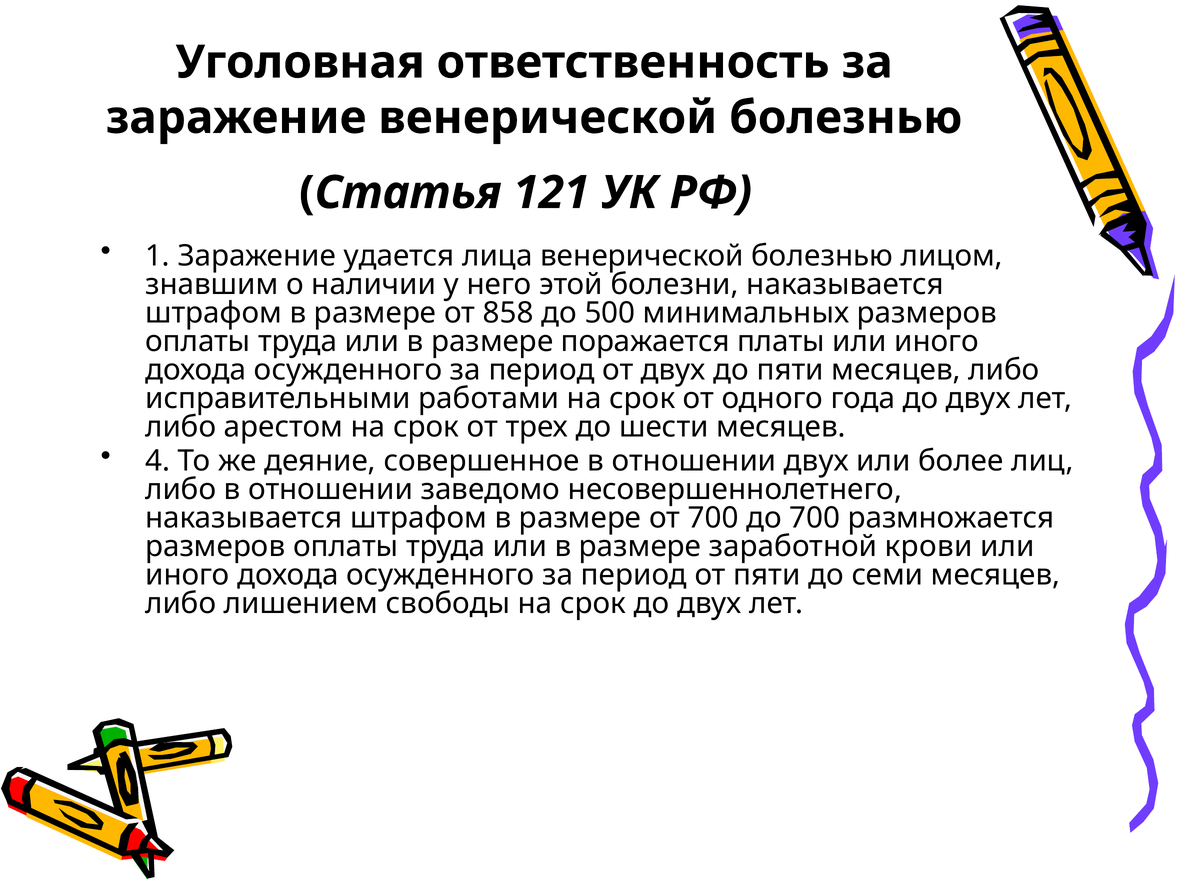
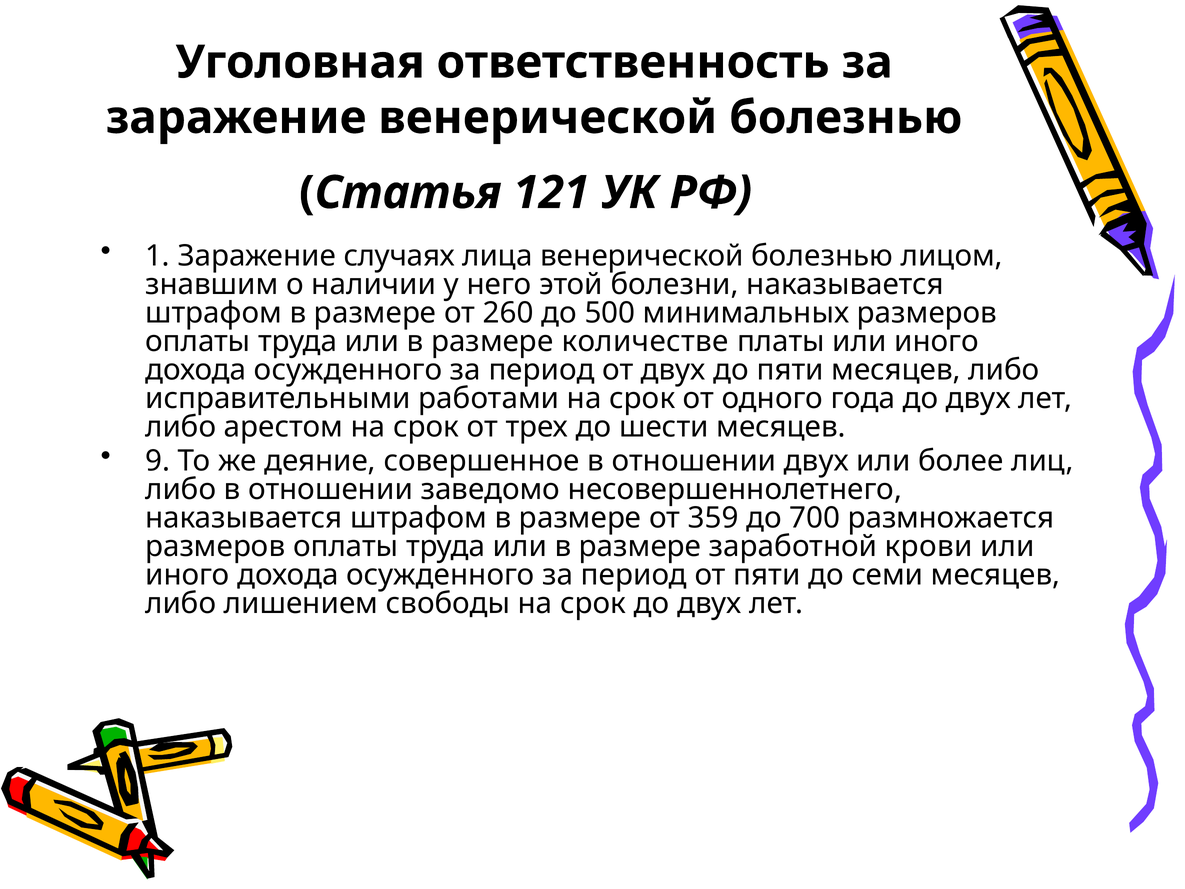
удается: удается -> случаях
858: 858 -> 260
поражается: поражается -> количестве
4: 4 -> 9
от 700: 700 -> 359
